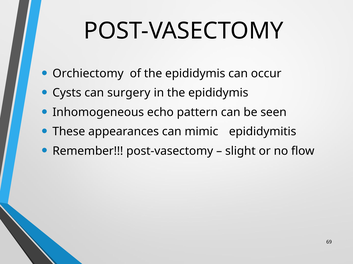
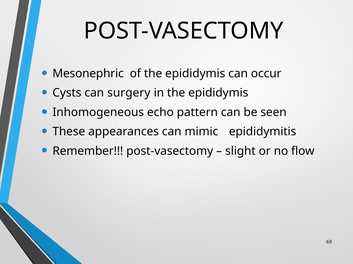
Orchiectomy: Orchiectomy -> Mesonephric
